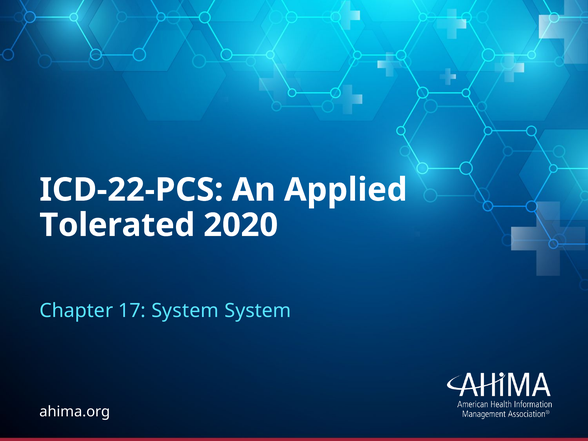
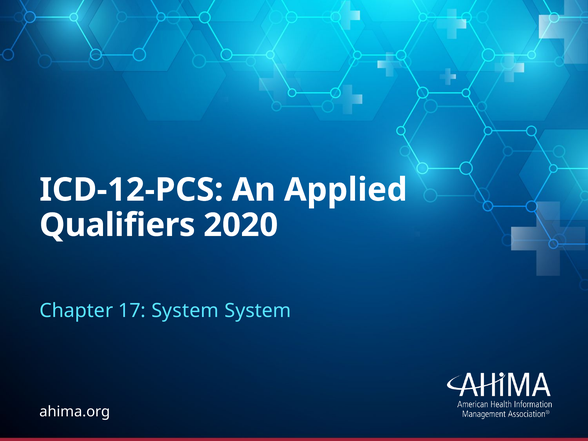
ICD-22-PCS: ICD-22-PCS -> ICD-12-PCS
Tolerated: Tolerated -> Qualifiers
